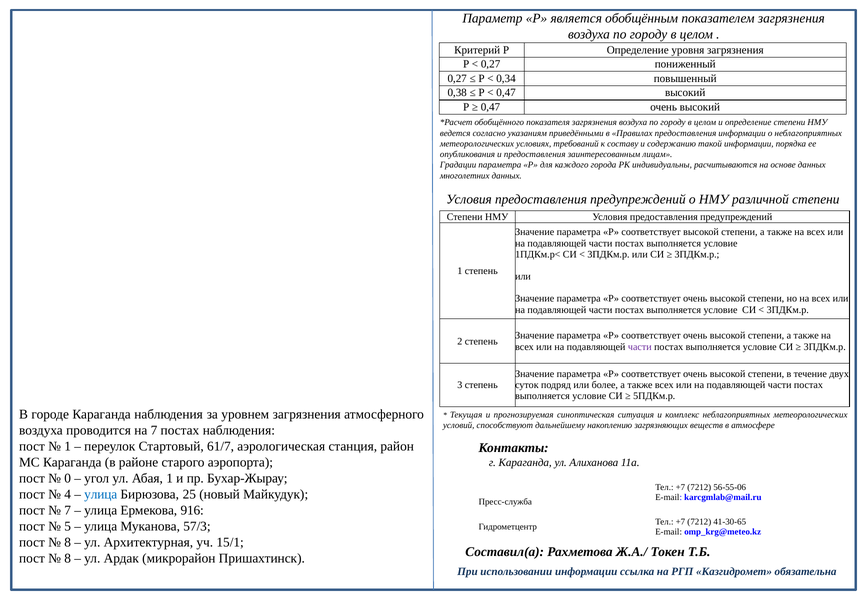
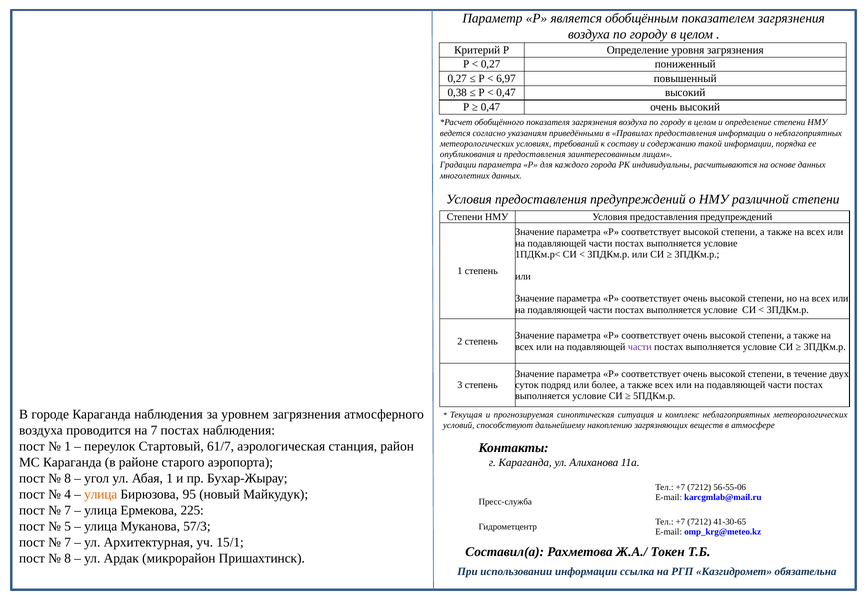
0,34: 0,34 -> 6,97
0 at (68, 478): 0 -> 8
улица at (101, 494) colour: blue -> orange
25: 25 -> 95
916: 916 -> 225
8 at (68, 542): 8 -> 7
